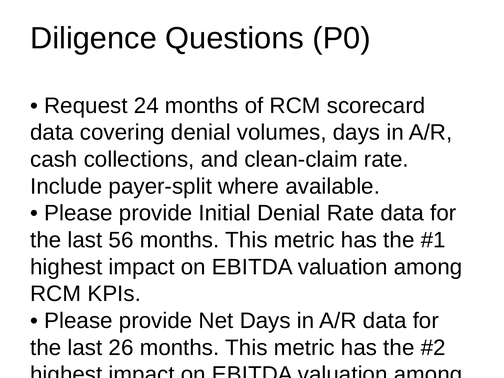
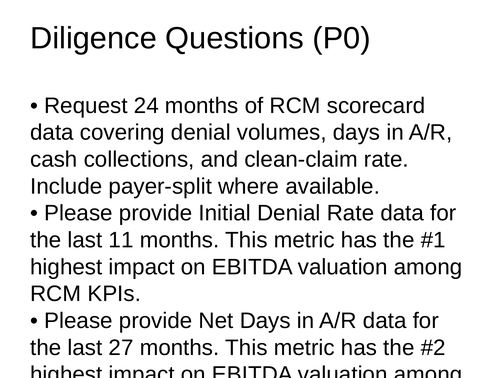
56: 56 -> 11
26: 26 -> 27
